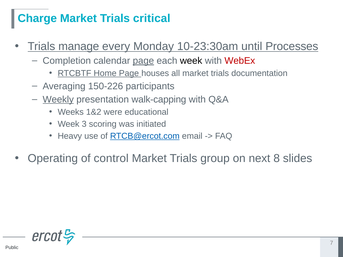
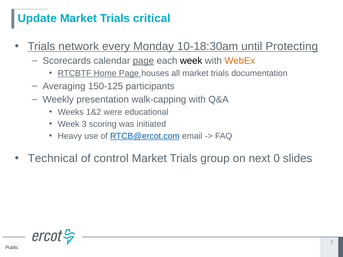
Charge: Charge -> Update
manage: manage -> network
10-23:30am: 10-23:30am -> 10-18:30am
Processes: Processes -> Protecting
Completion: Completion -> Scorecards
WebEx colour: red -> orange
150-226: 150-226 -> 150-125
Weekly underline: present -> none
Operating: Operating -> Technical
8: 8 -> 0
